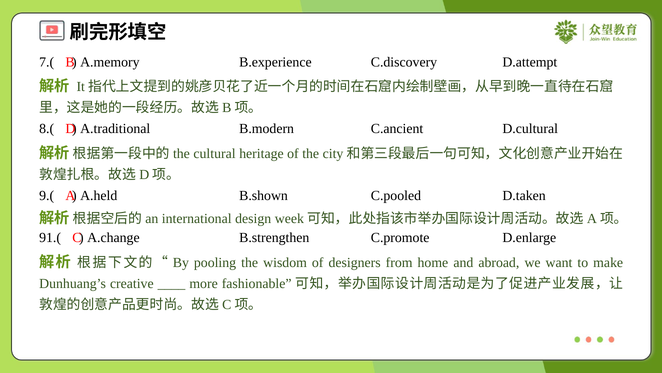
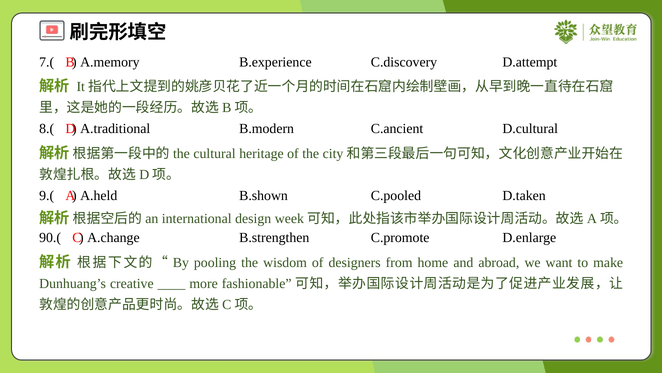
91.(: 91.( -> 90.(
